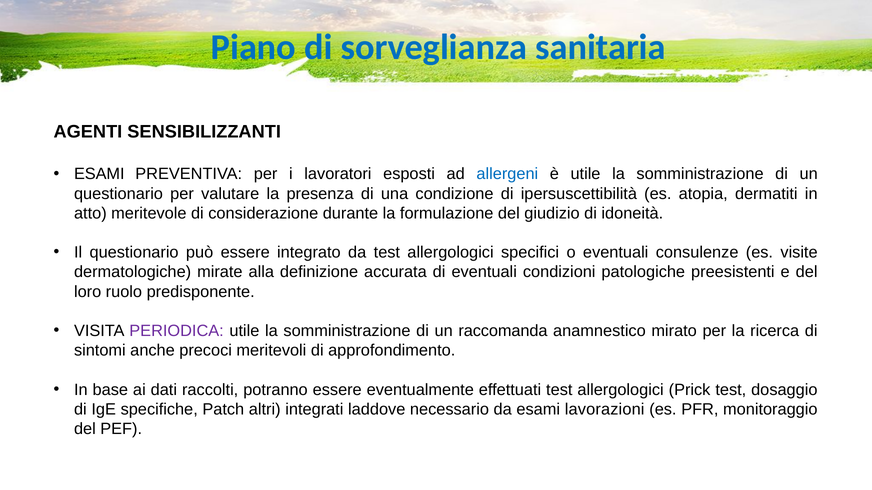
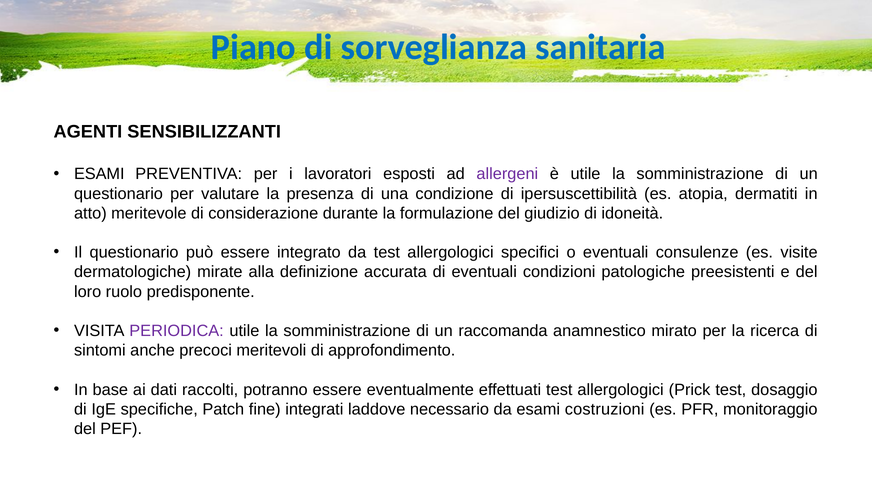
allergeni colour: blue -> purple
altri: altri -> fine
lavorazioni: lavorazioni -> costruzioni
